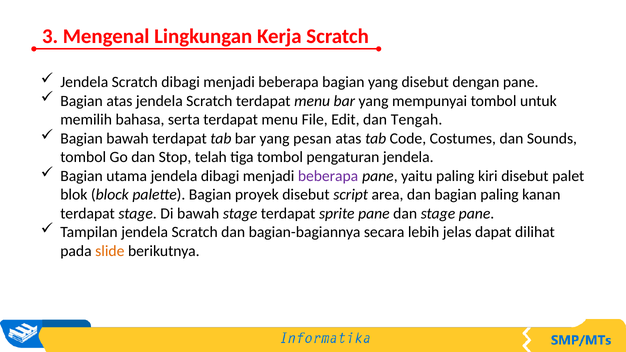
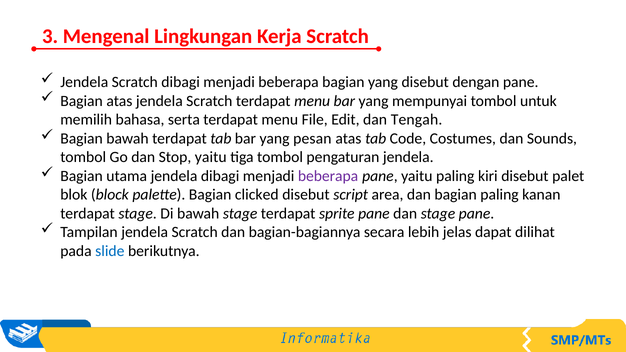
Stop telah: telah -> yaitu
proyek: proyek -> clicked
slide colour: orange -> blue
